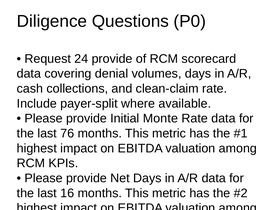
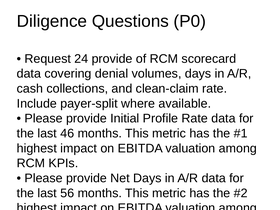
Monte: Monte -> Profile
76: 76 -> 46
16: 16 -> 56
